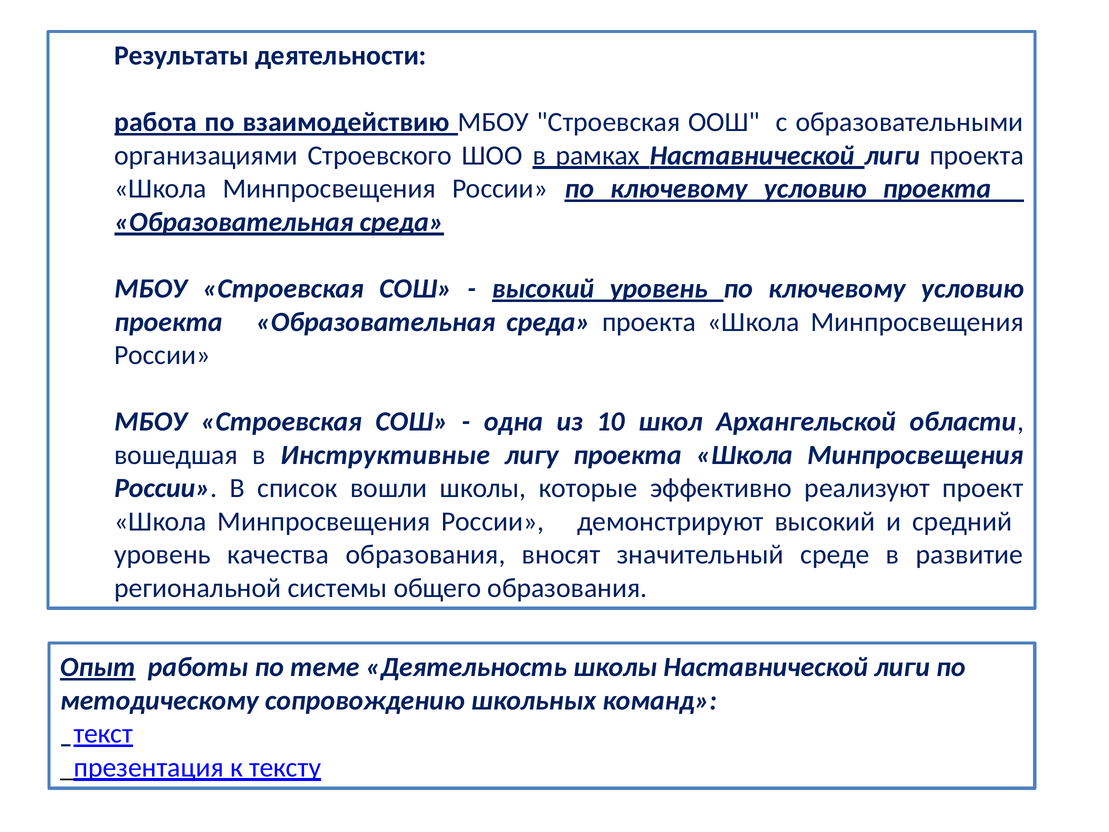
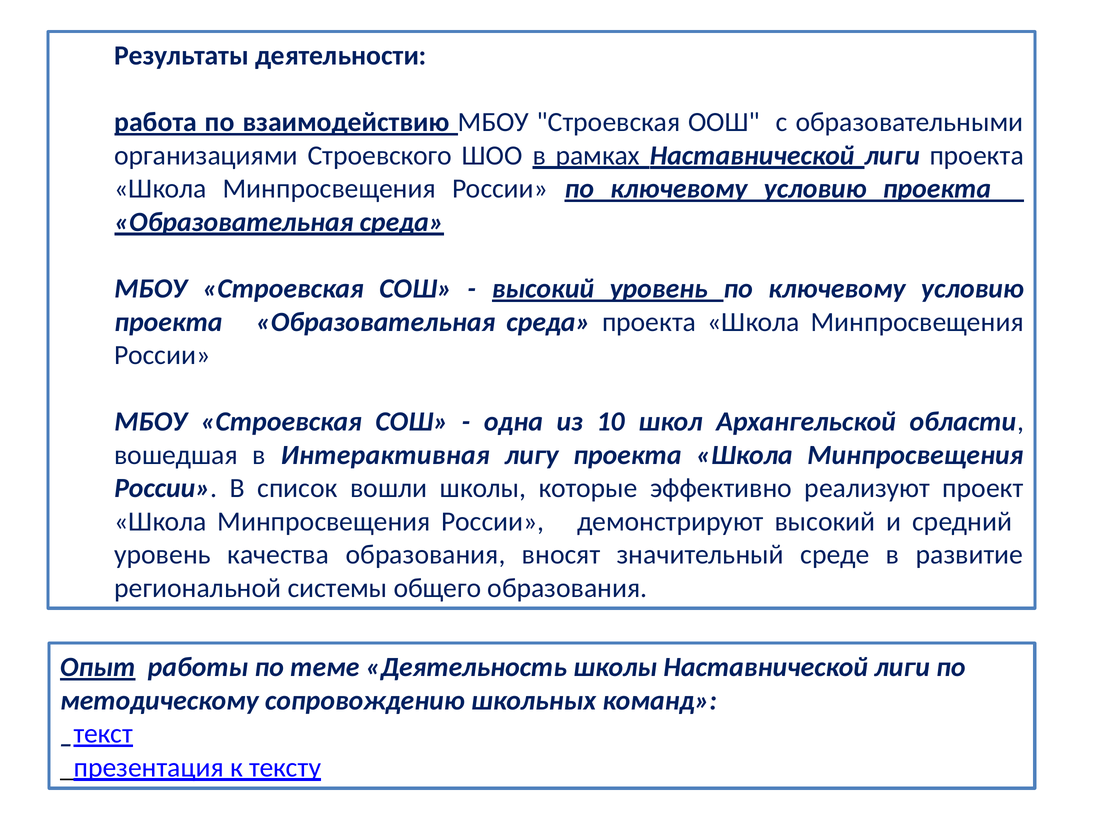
Инструктивные: Инструктивные -> Интерактивная
